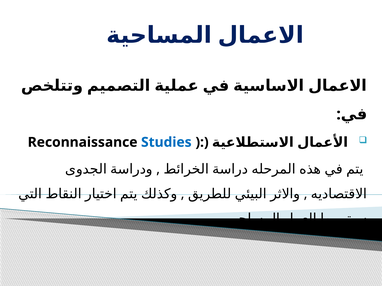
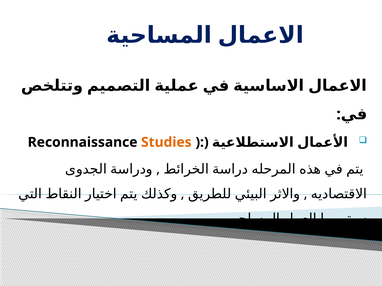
Studies colour: blue -> orange
